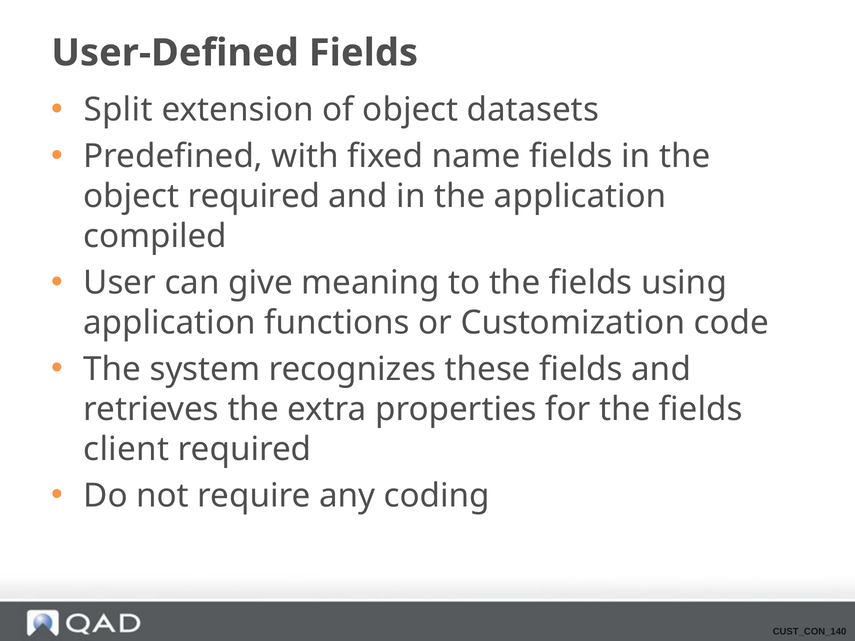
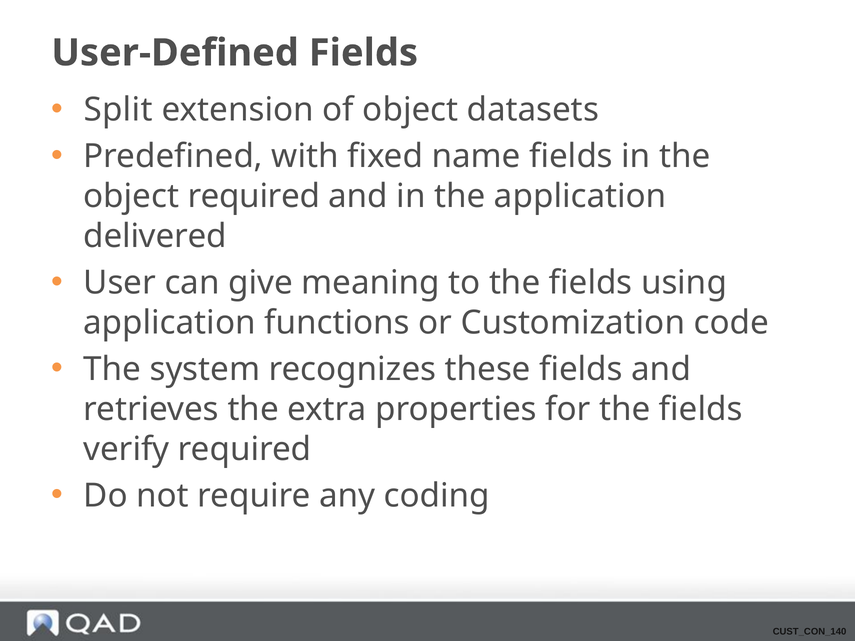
compiled: compiled -> delivered
client: client -> verify
